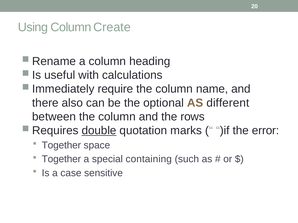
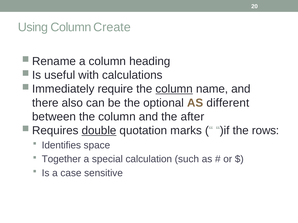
column at (174, 89) underline: none -> present
rows: rows -> after
error: error -> rows
Together at (61, 146): Together -> Identifies
containing: containing -> calculation
